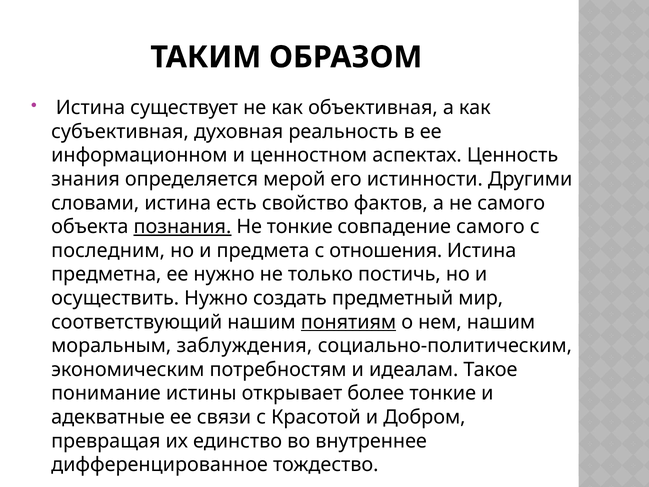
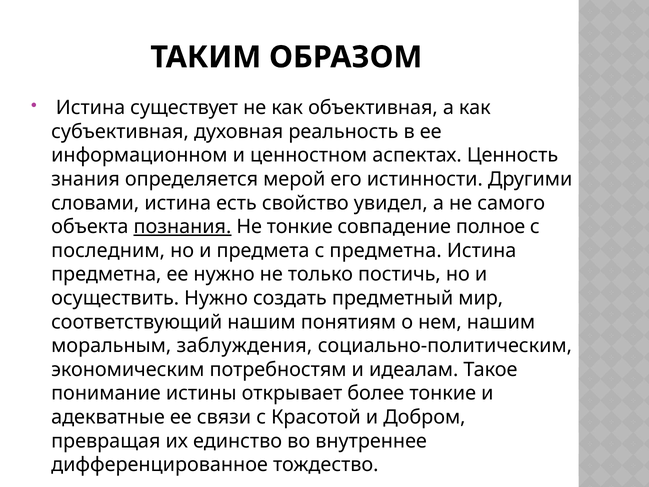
фактов: фактов -> увидел
совпадение самого: самого -> полное
с отношения: отношения -> предметна
понятиям underline: present -> none
